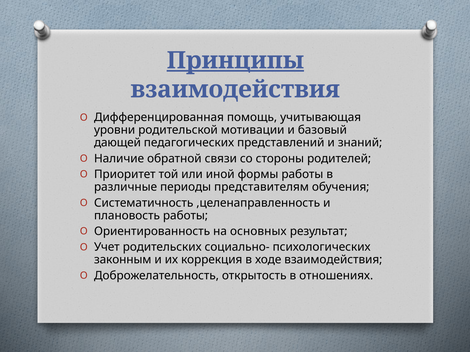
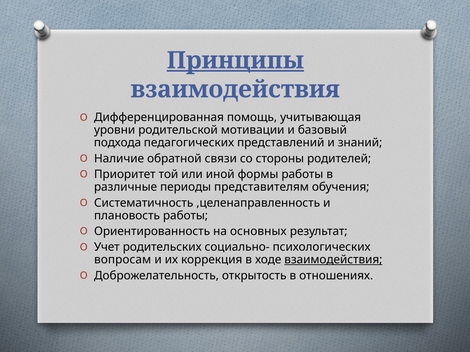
дающей: дающей -> подхода
законным: законным -> вопросам
взаимодействия at (333, 260) underline: none -> present
